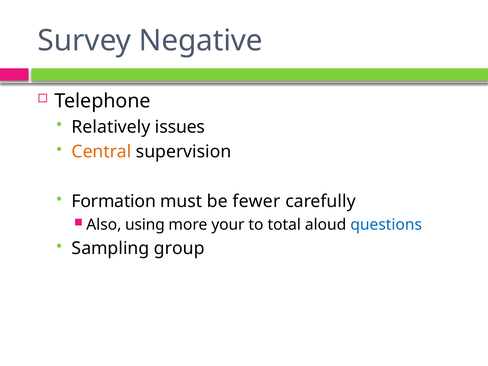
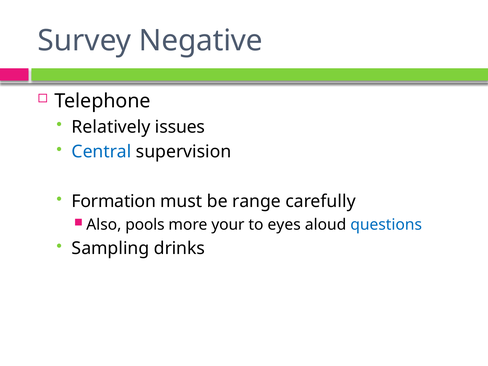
Central colour: orange -> blue
fewer: fewer -> range
using: using -> pools
total: total -> eyes
group: group -> drinks
